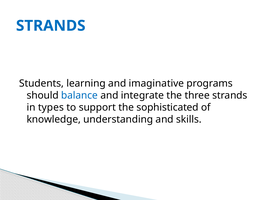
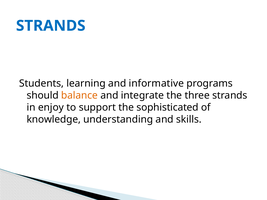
imaginative: imaginative -> informative
balance colour: blue -> orange
types: types -> enjoy
